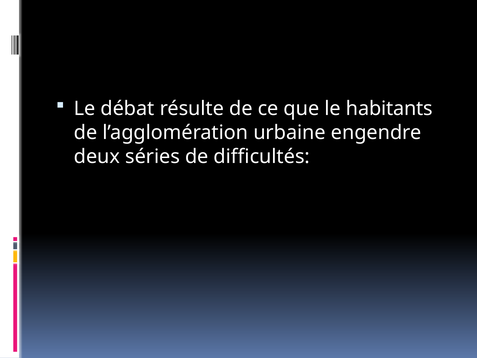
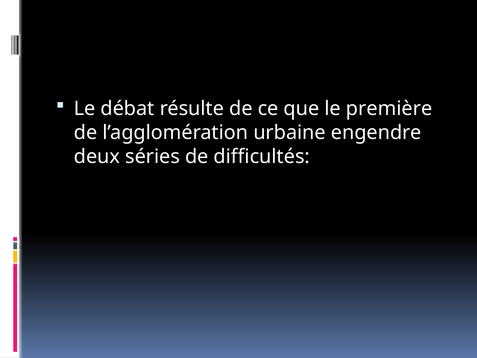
habitants: habitants -> première
